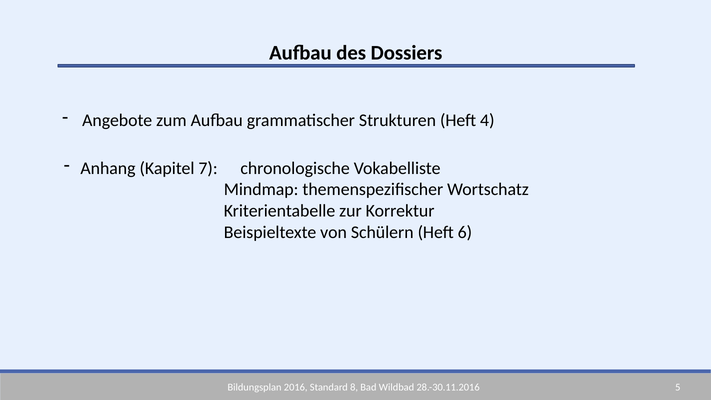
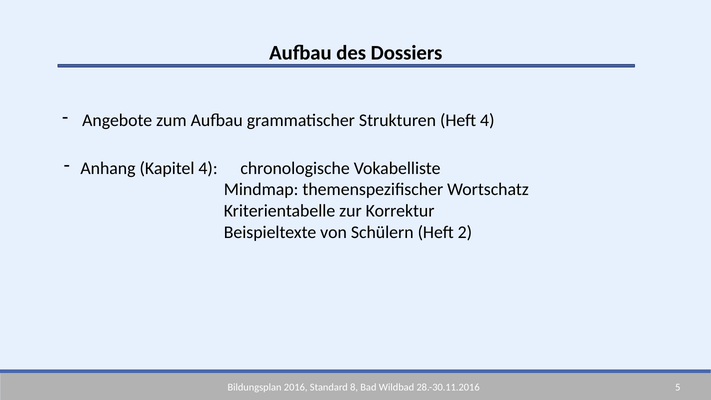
Kapitel 7: 7 -> 4
6: 6 -> 2
